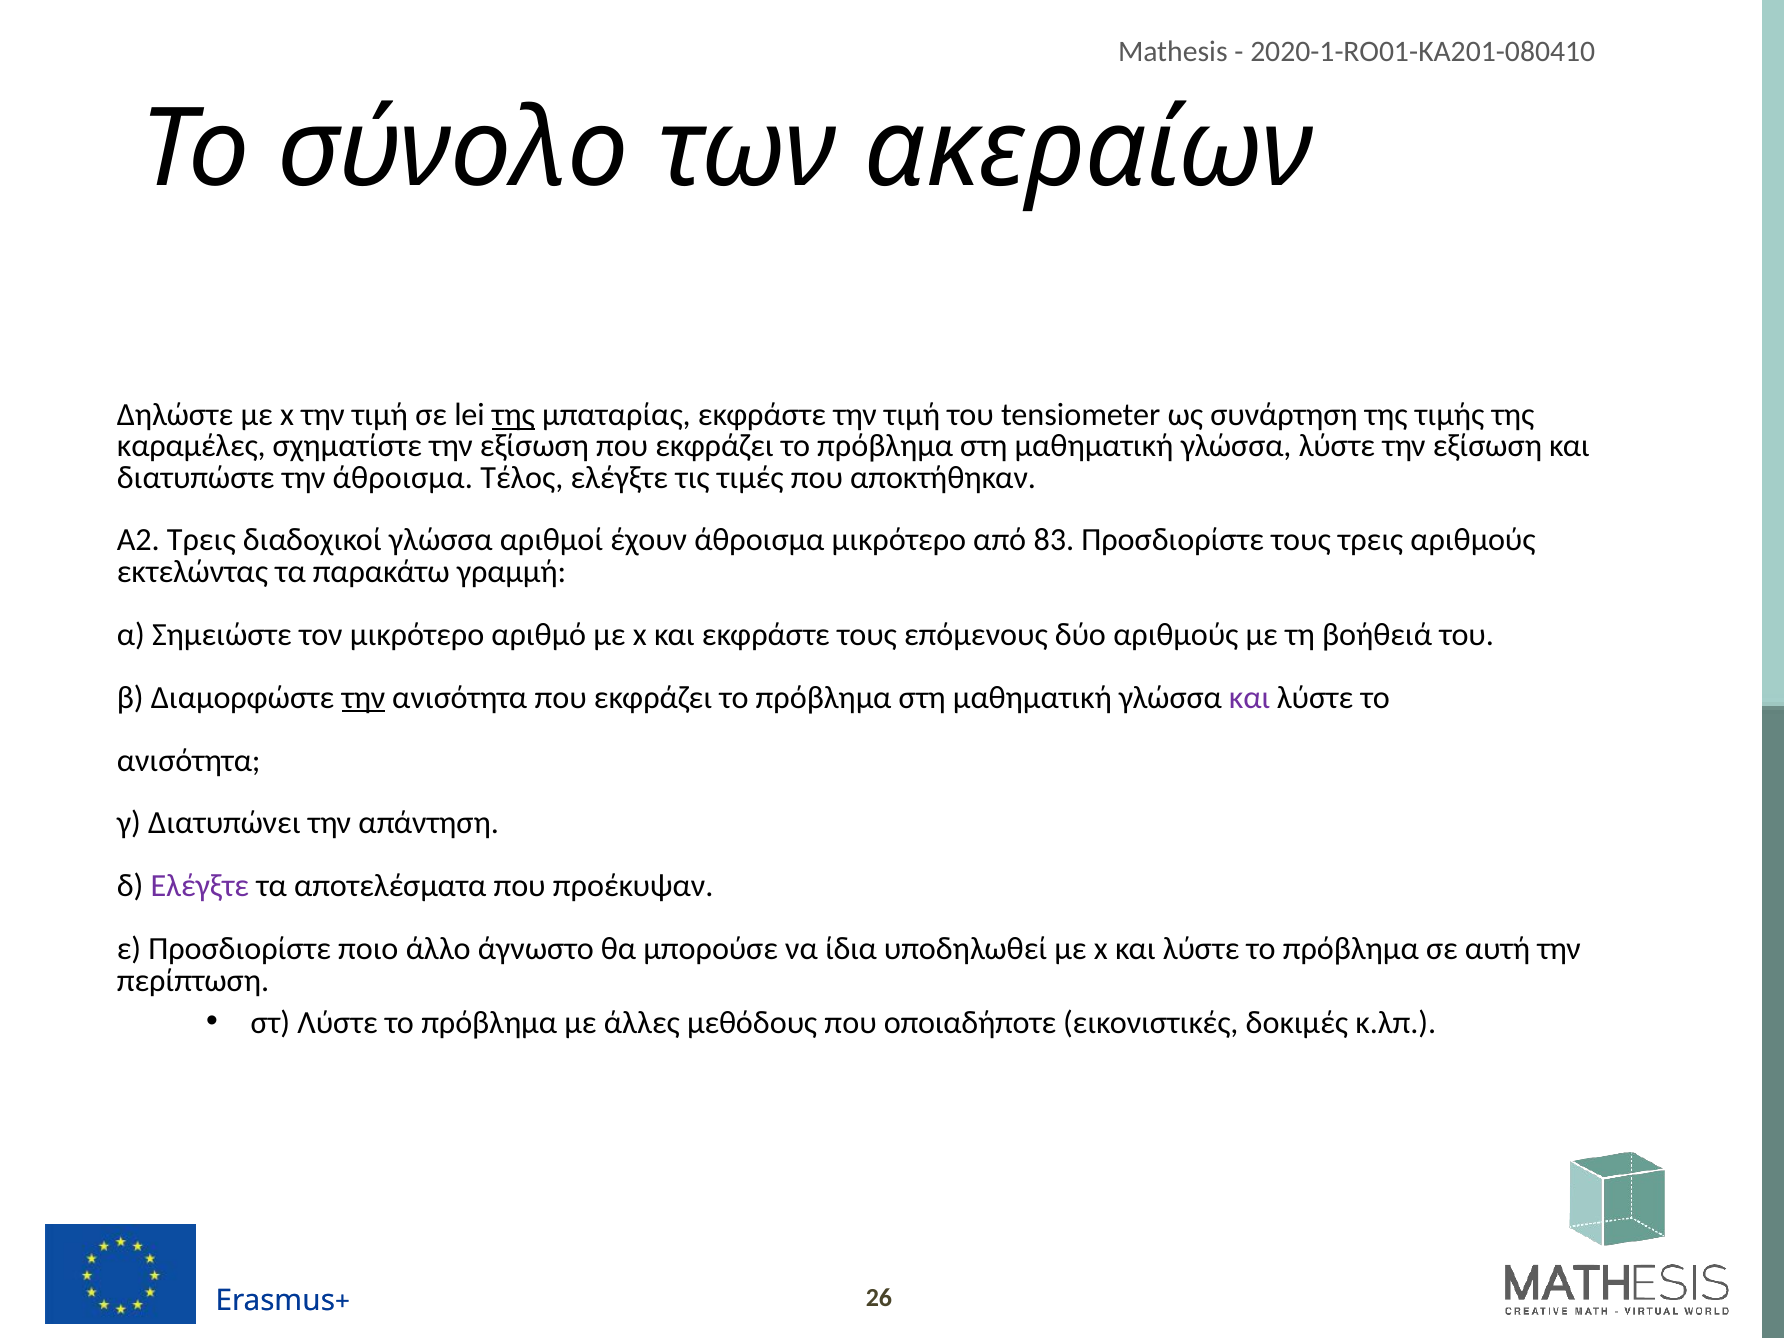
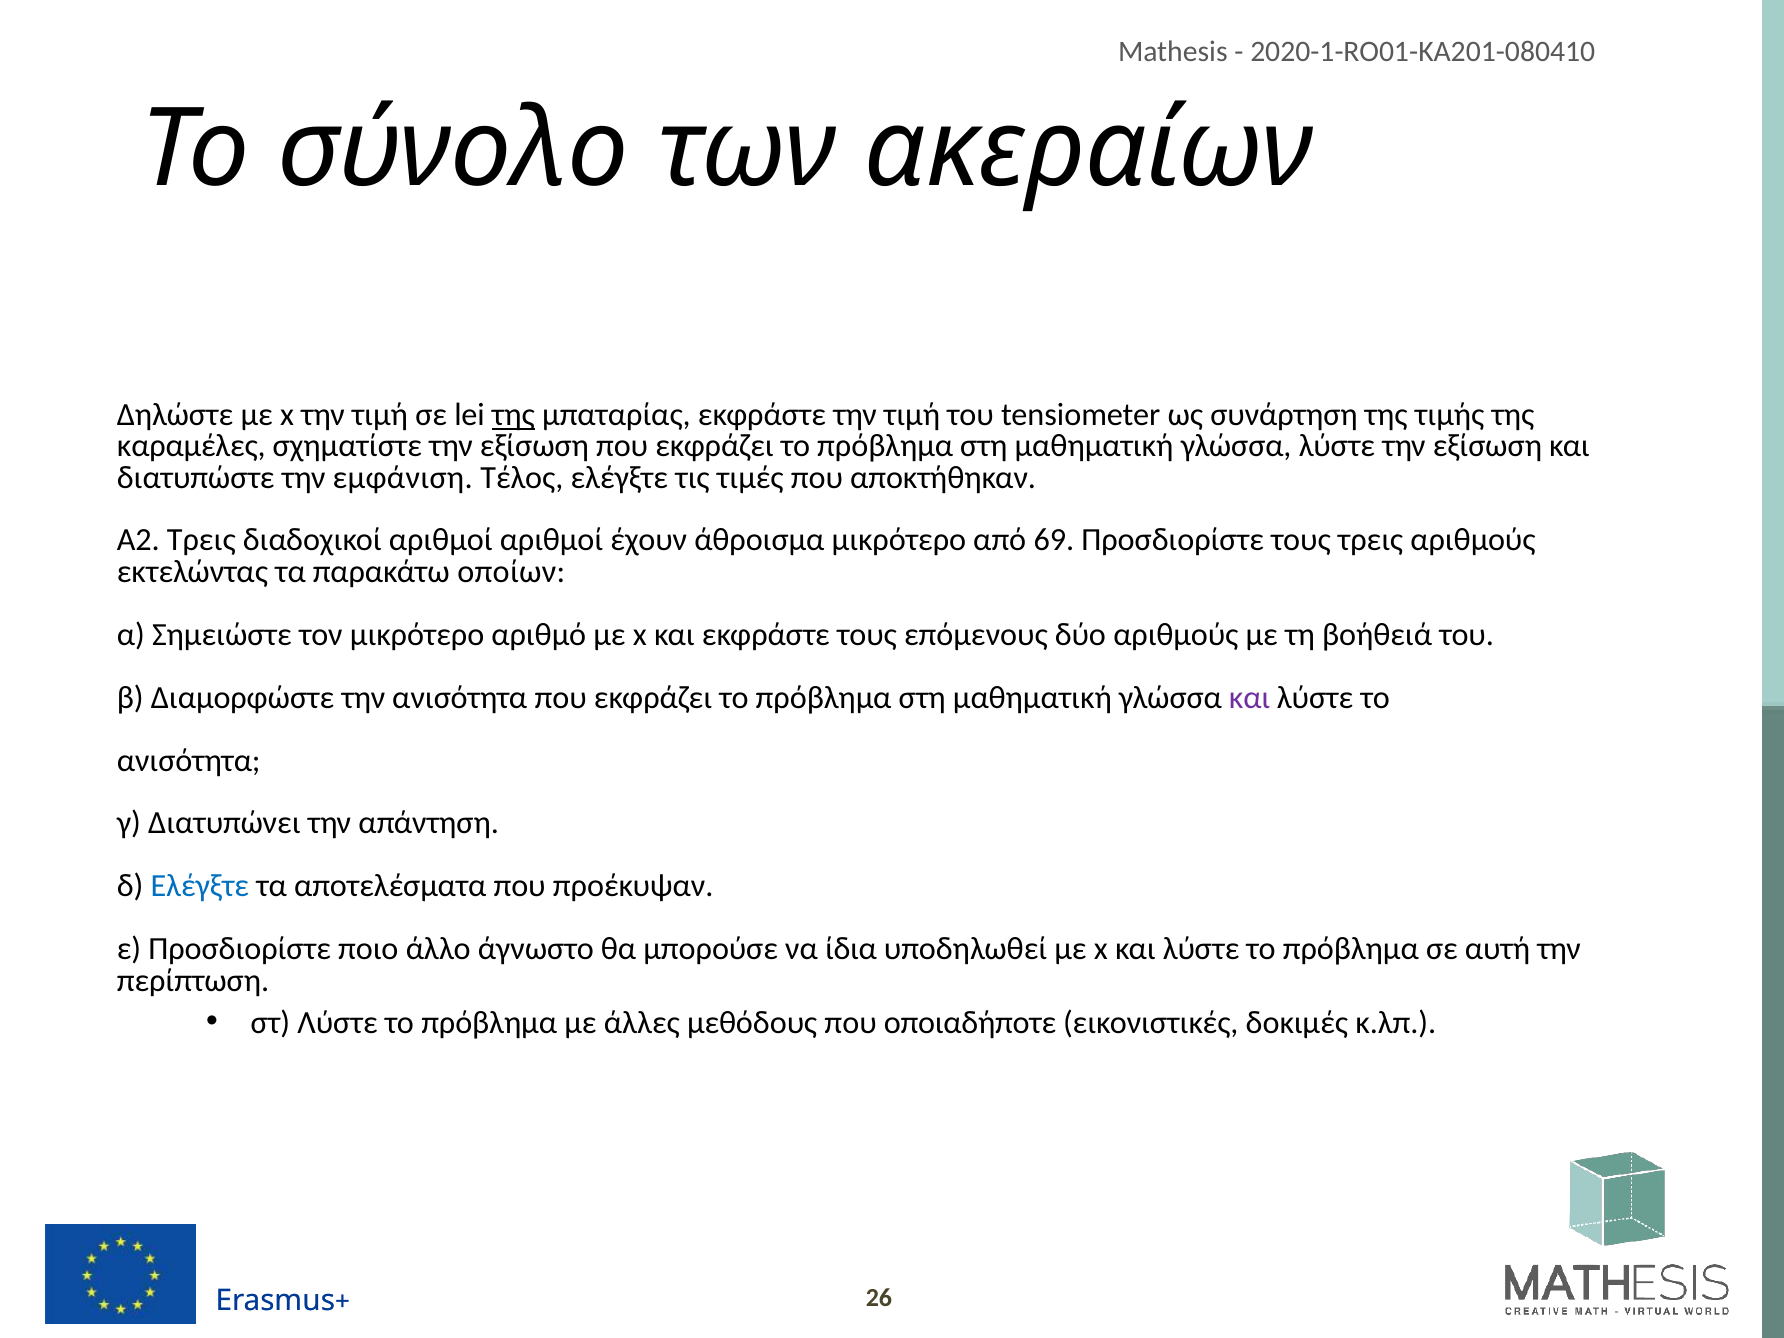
την άθροισμα: άθροισμα -> εμφάνιση
διαδοχικοί γλώσσα: γλώσσα -> αριθμοί
83: 83 -> 69
γραμμή: γραμμή -> οποίων
την at (363, 697) underline: present -> none
Ελέγξτε at (200, 886) colour: purple -> blue
